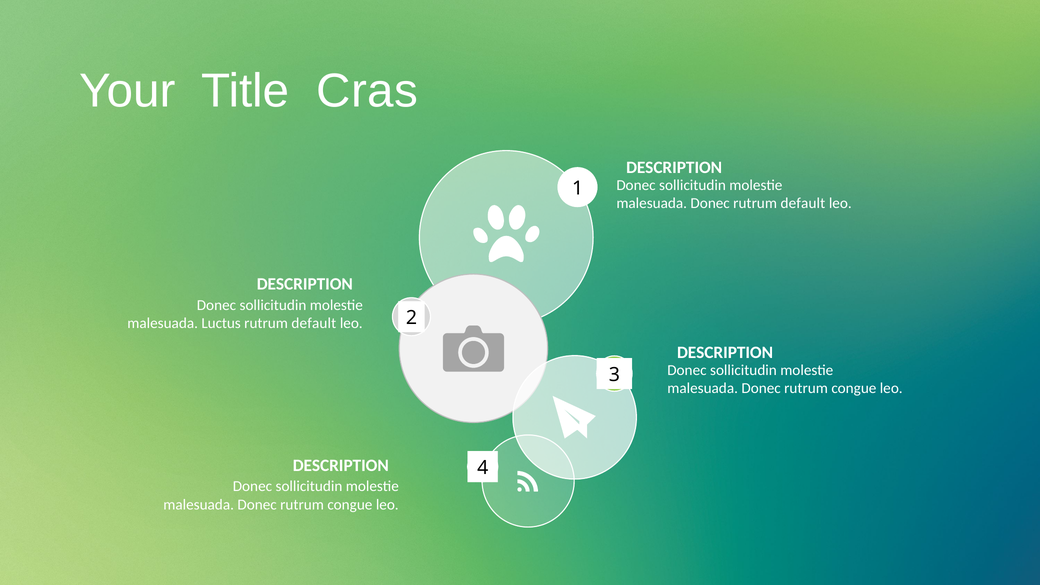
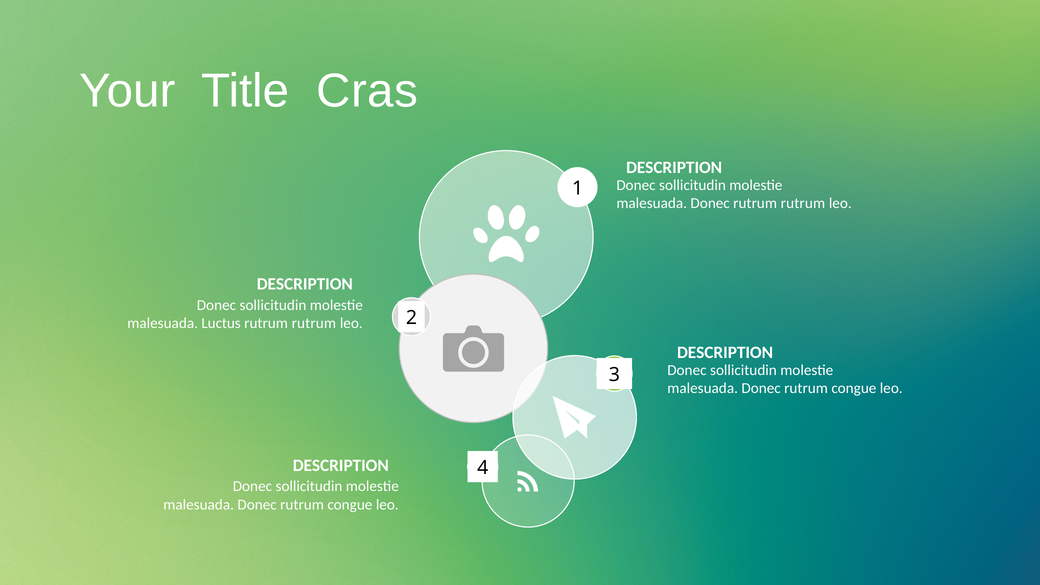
Donec rutrum default: default -> rutrum
default at (314, 323): default -> rutrum
